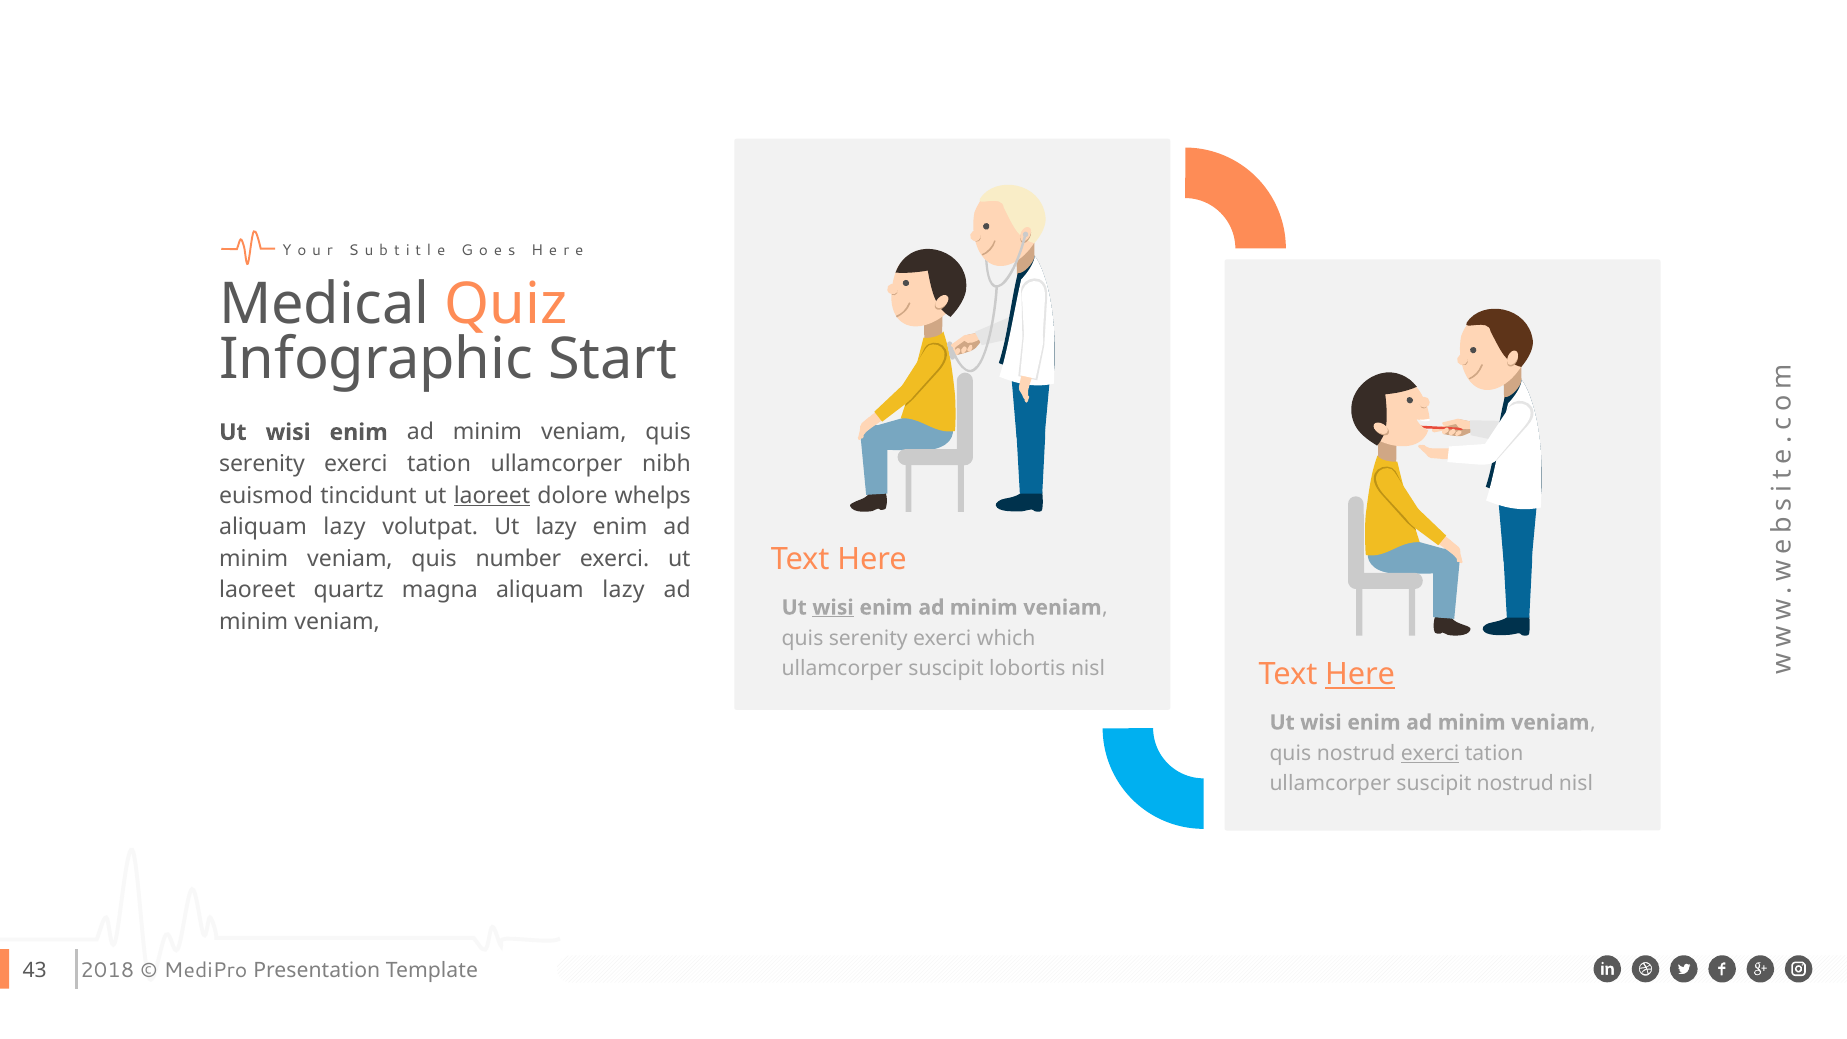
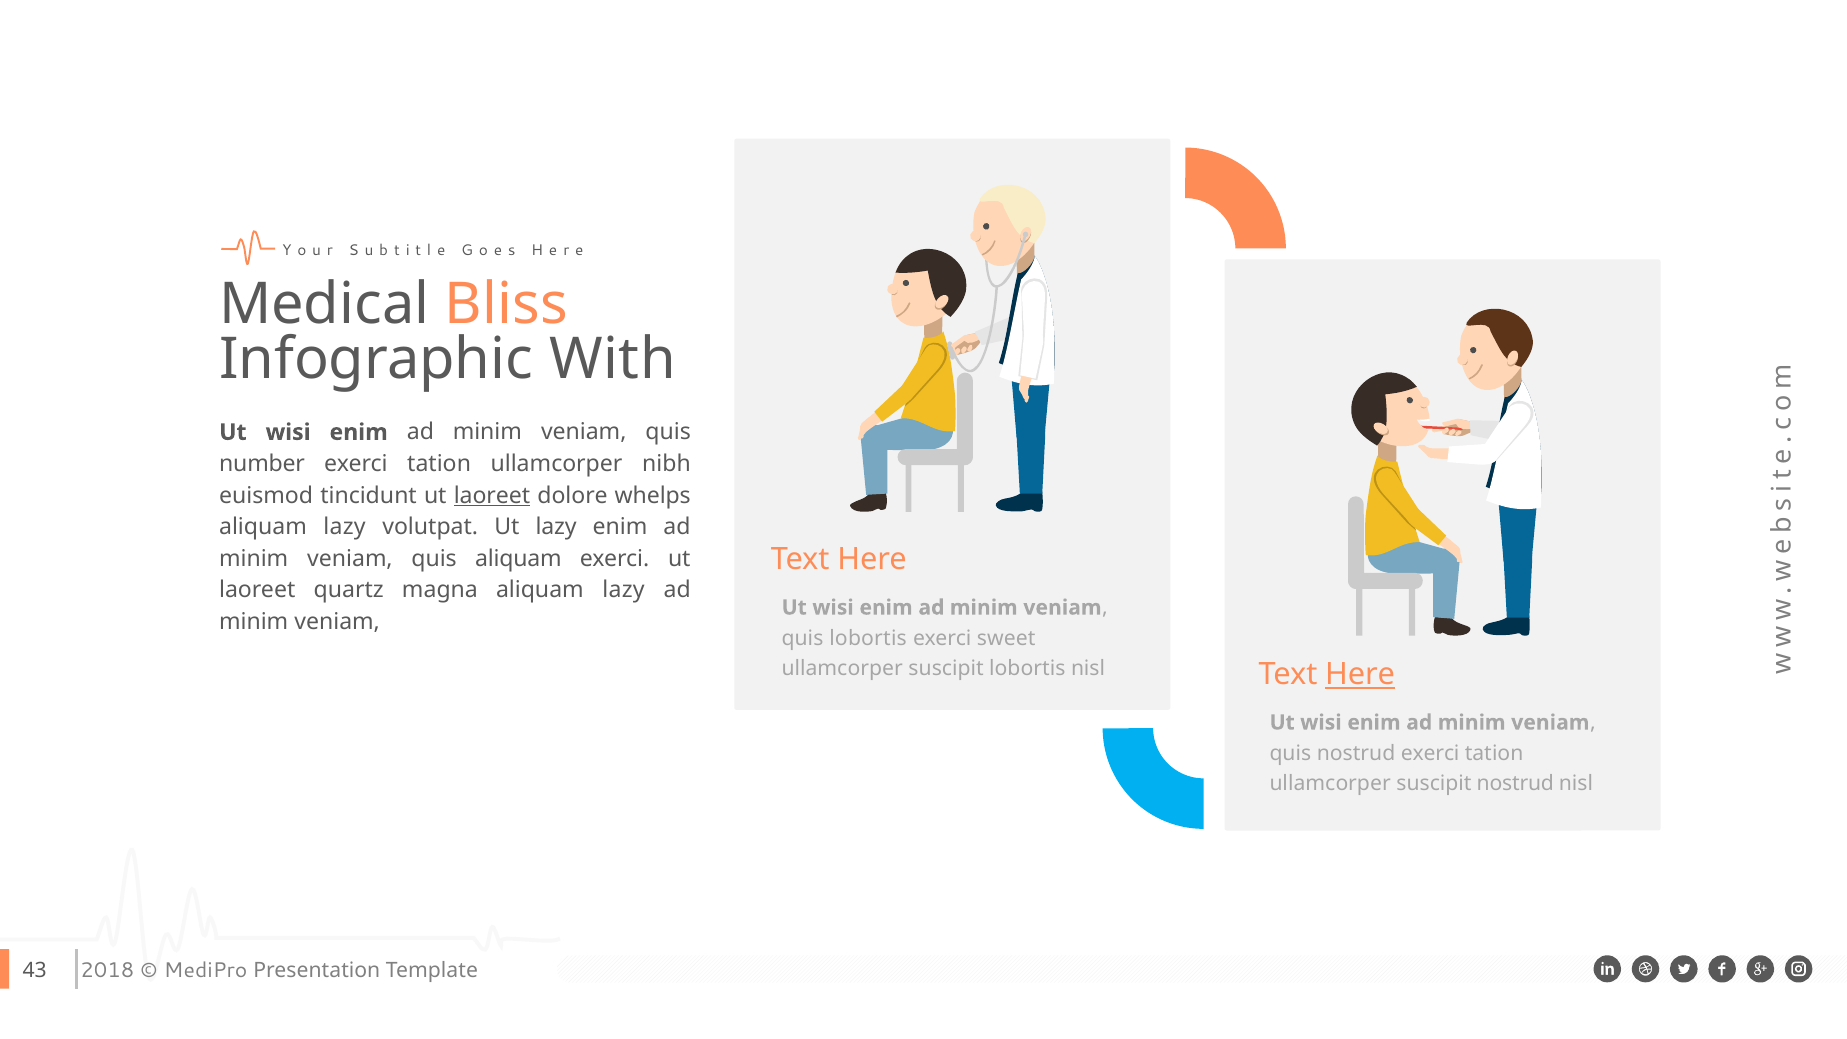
Quiz: Quiz -> Bliss
Start: Start -> With
serenity at (262, 464): serenity -> number
quis number: number -> aliquam
wisi at (833, 608) underline: present -> none
serenity at (868, 638): serenity -> lobortis
which: which -> sweet
exerci at (1430, 753) underline: present -> none
